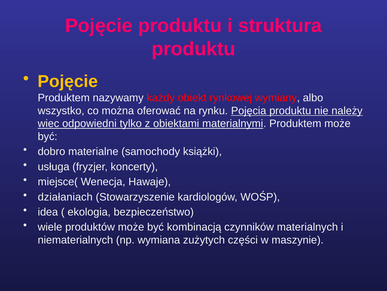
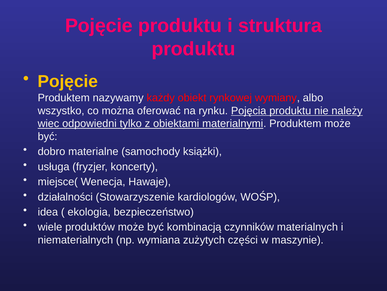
działaniach: działaniach -> działalności
